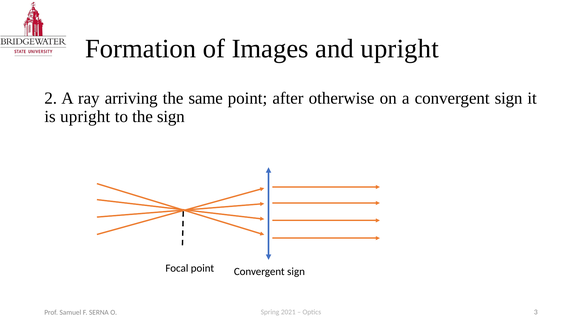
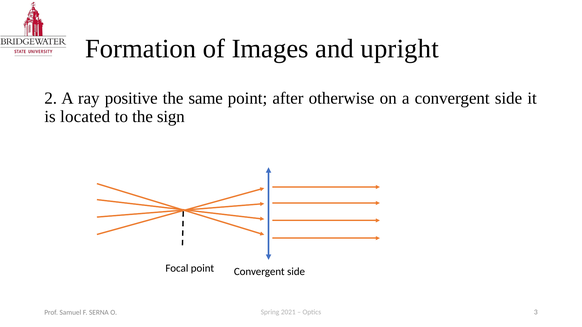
arriving: arriving -> positive
a convergent sign: sign -> side
is upright: upright -> located
point Convergent sign: sign -> side
